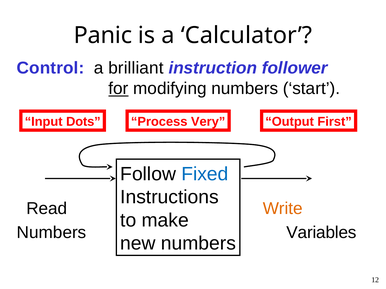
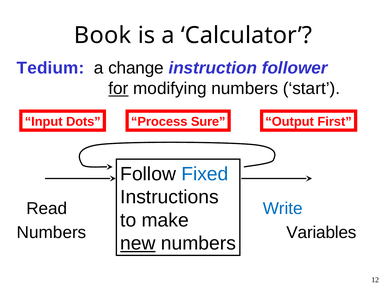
Panic: Panic -> Book
Control: Control -> Tedium
brilliant: brilliant -> change
Very: Very -> Sure
Write colour: orange -> blue
new underline: none -> present
